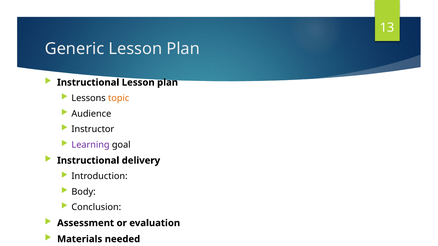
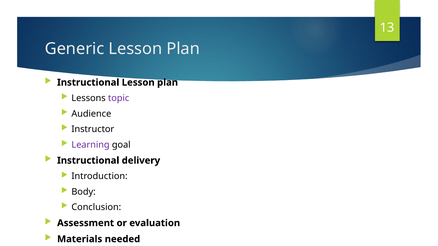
topic colour: orange -> purple
